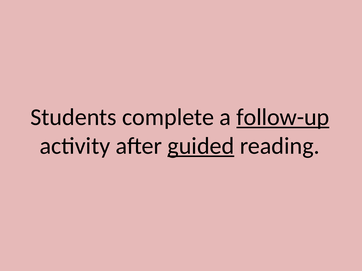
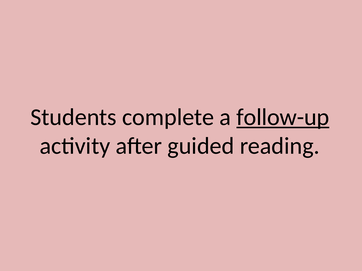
guided underline: present -> none
